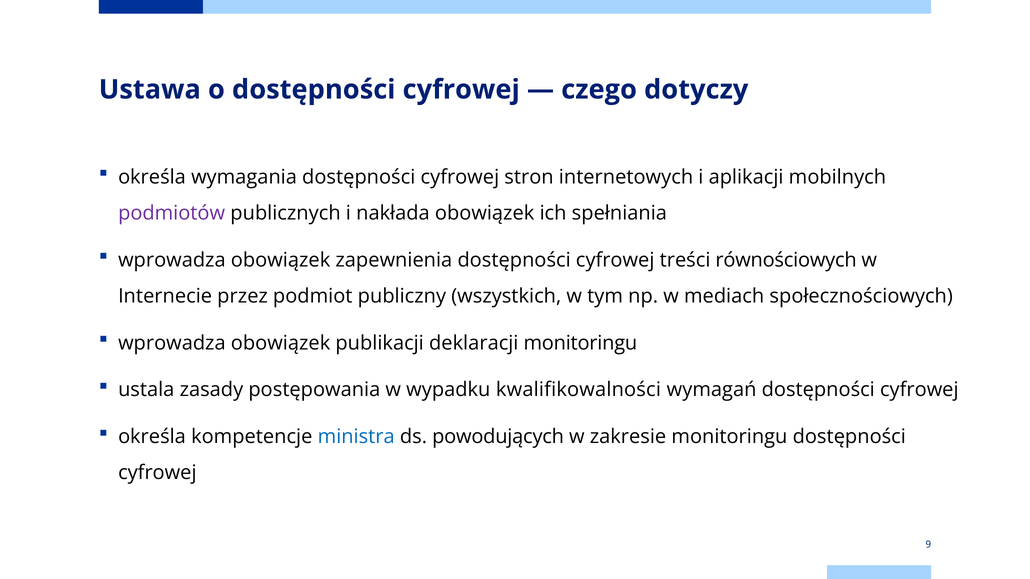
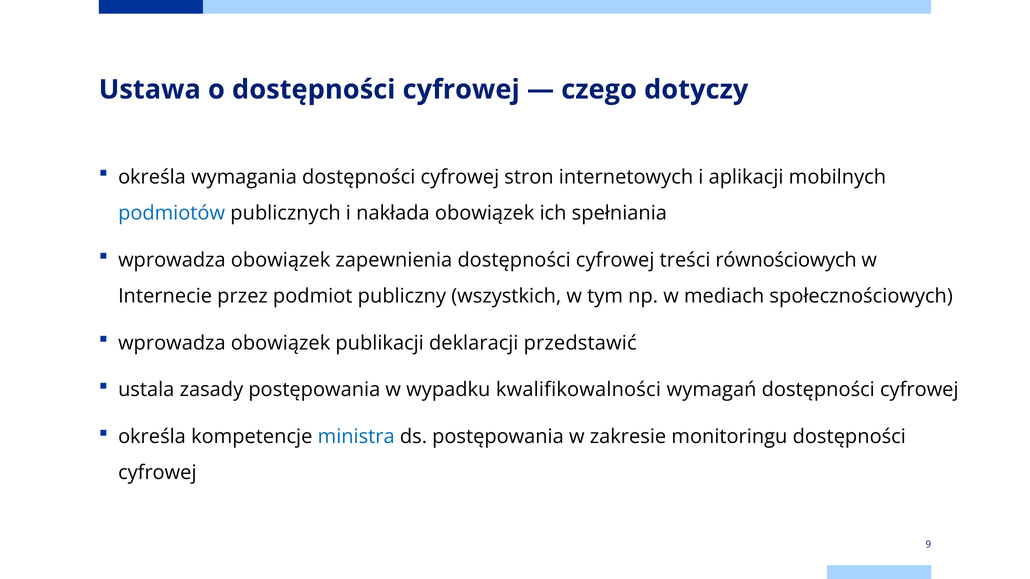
podmiotów colour: purple -> blue
deklaracji monitoringu: monitoringu -> przedstawić
ds powodujących: powodujących -> postępowania
